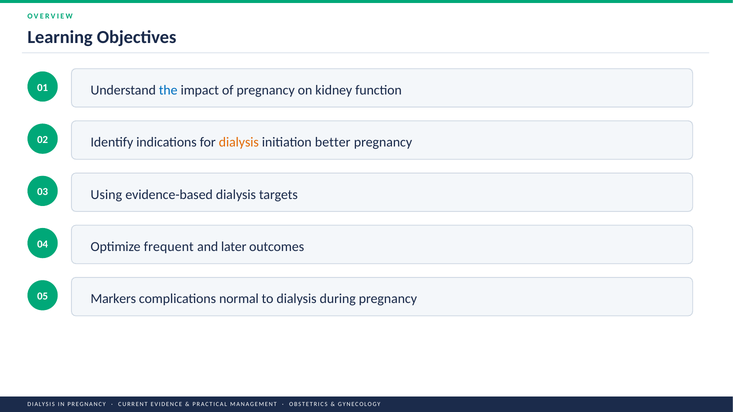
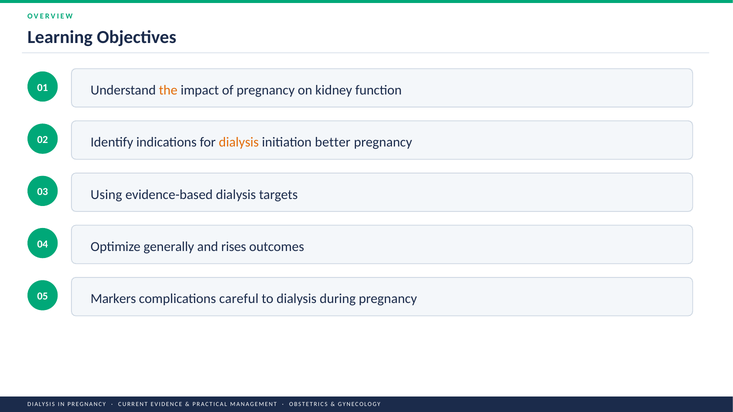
the colour: blue -> orange
frequent: frequent -> generally
later: later -> rises
normal: normal -> careful
